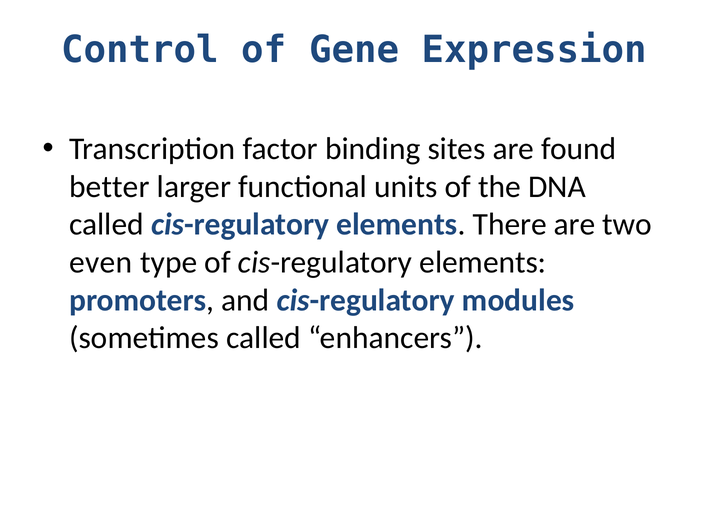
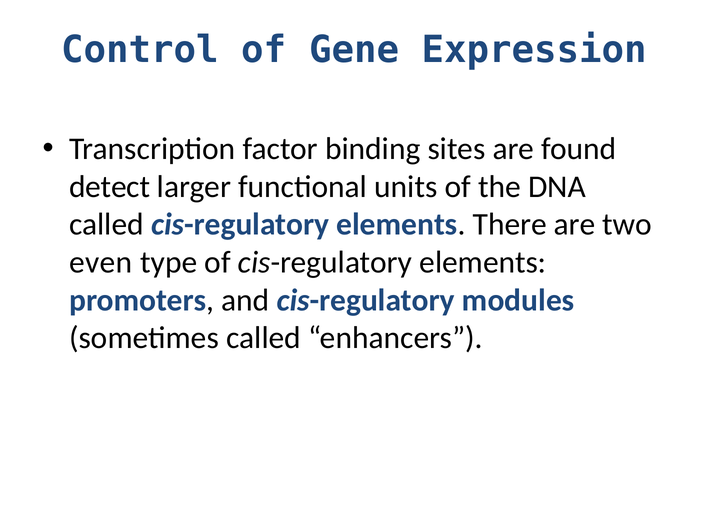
better: better -> detect
